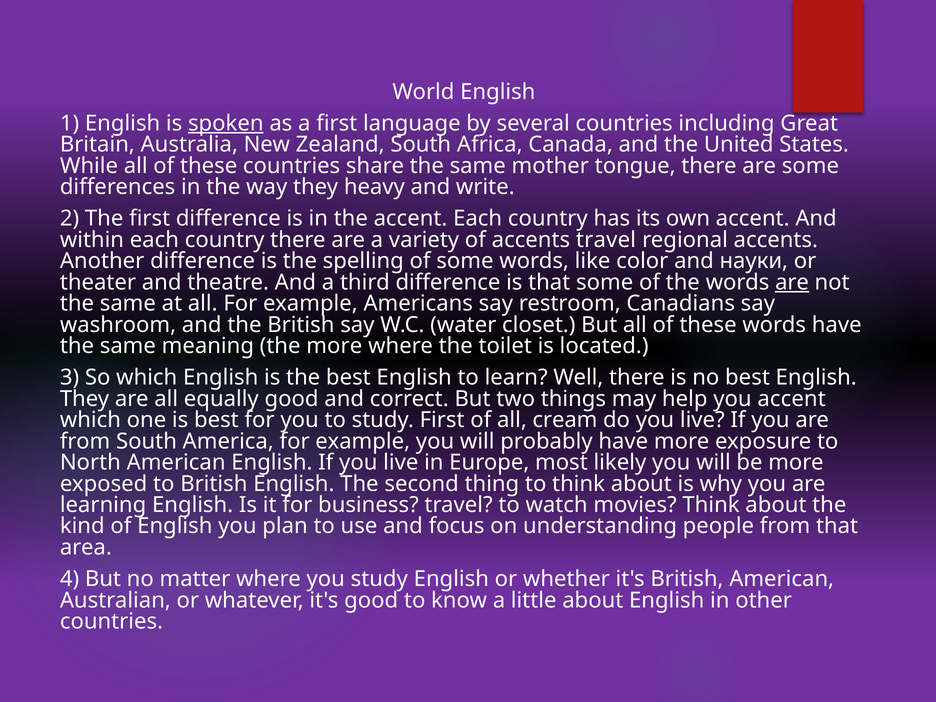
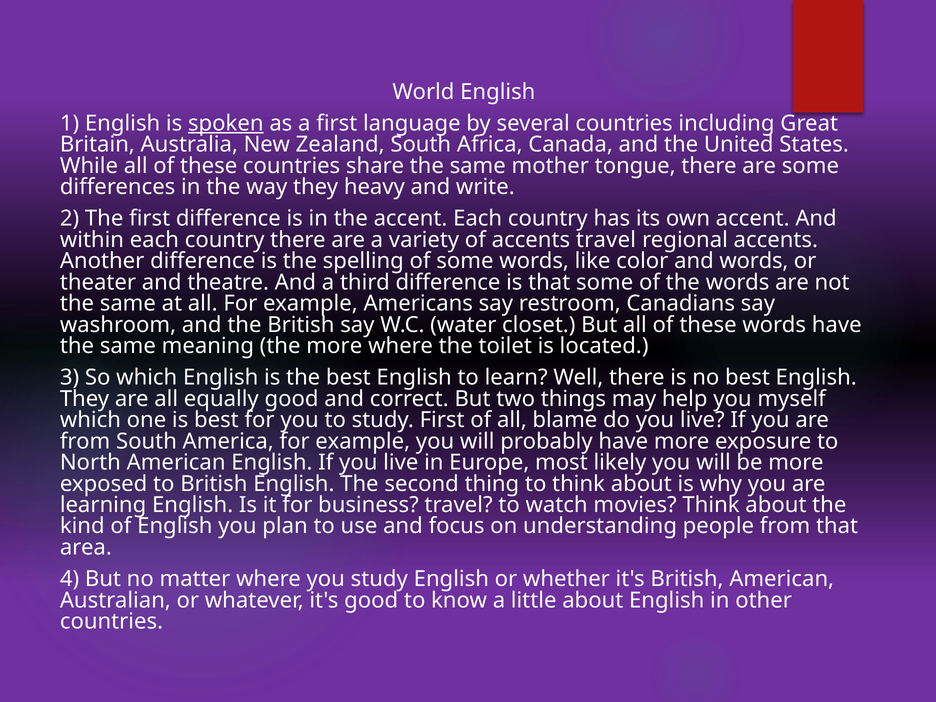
and науки: науки -> words
are at (792, 282) underline: present -> none
you accent: accent -> myself
cream: cream -> blame
